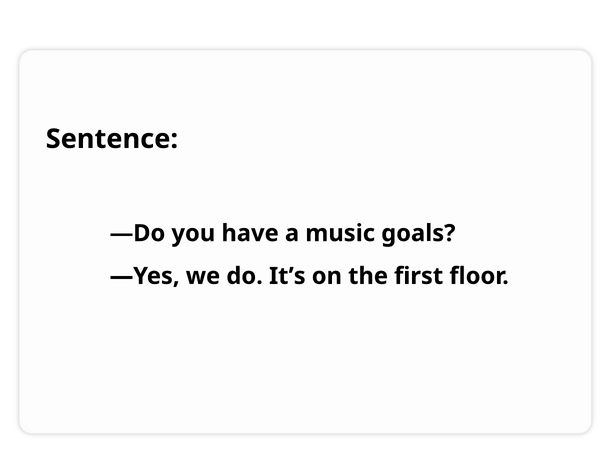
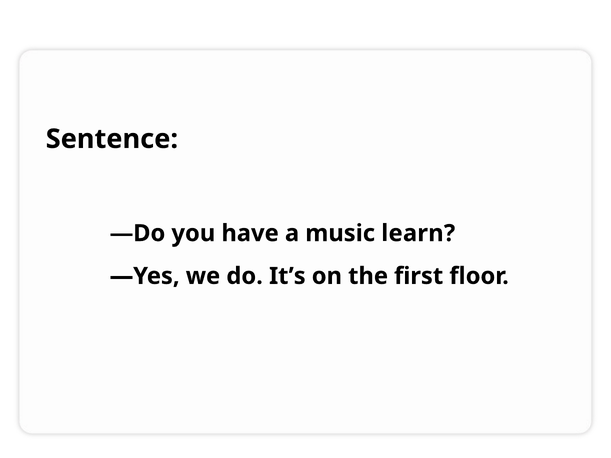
goals: goals -> learn
